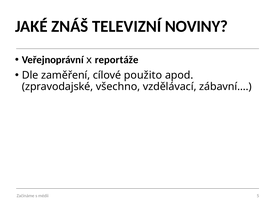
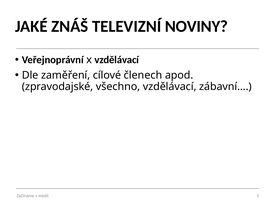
x reportáže: reportáže -> vzdělávací
použito: použito -> členech
